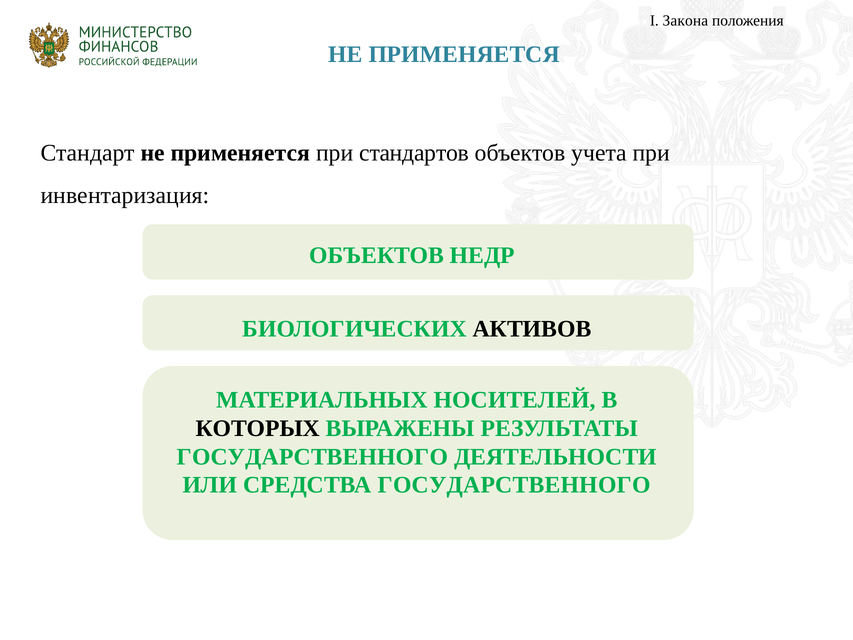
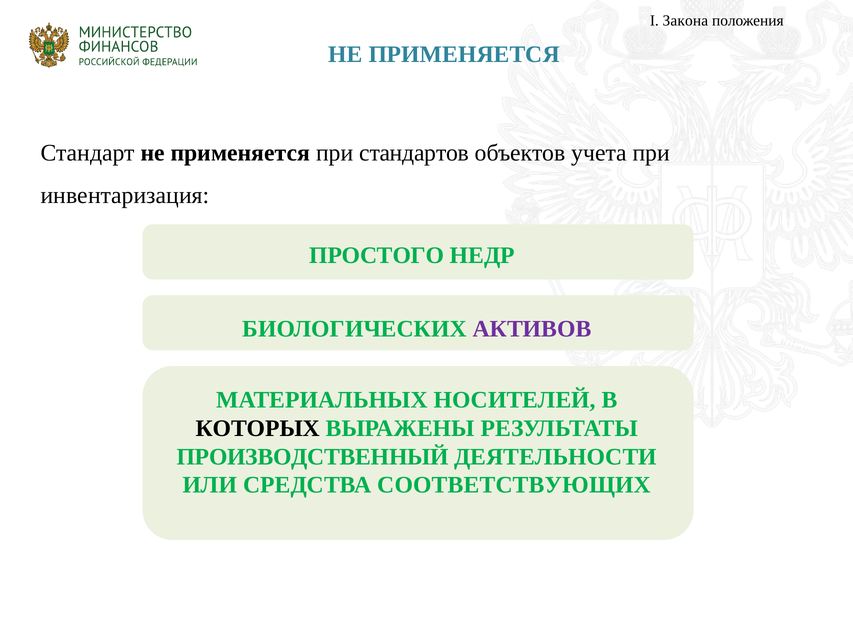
ОБЪЕКТОВ at (377, 256): ОБЪЕКТОВ -> ПРОСТОГО
АКТИВОВ colour: black -> purple
ГОСУДАРСТВЕННОГО at (313, 457): ГОСУДАРСТВЕННОГО -> ПРОИЗВОДСТВЕННЫЙ
СРЕДСТВА ГОСУДАРСТВЕННОГО: ГОСУДАРСТВЕННОГО -> СООТВЕТСТВУЮЩИХ
